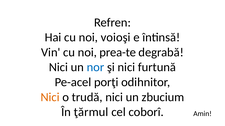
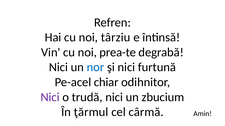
voioşi: voioşi -> târziu
porţi: porţi -> chiar
Nici at (50, 98) colour: orange -> purple
coborî: coborî -> cârmă
